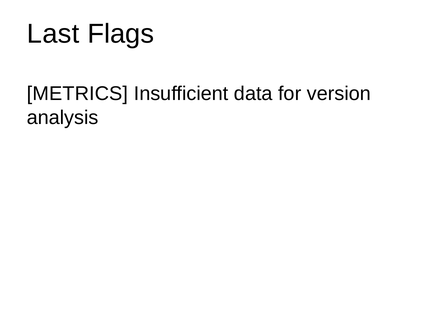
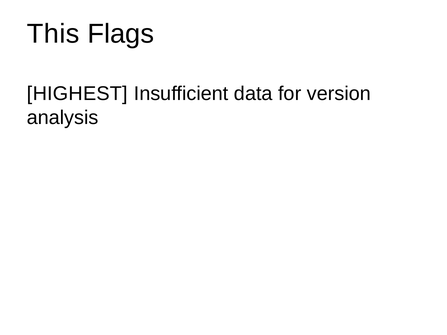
Last: Last -> This
METRICS: METRICS -> HIGHEST
